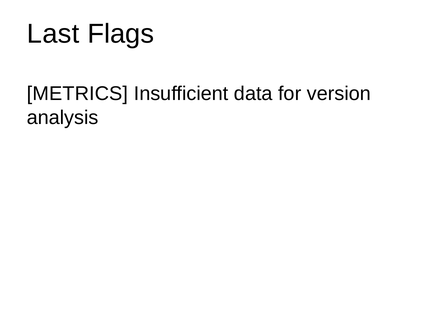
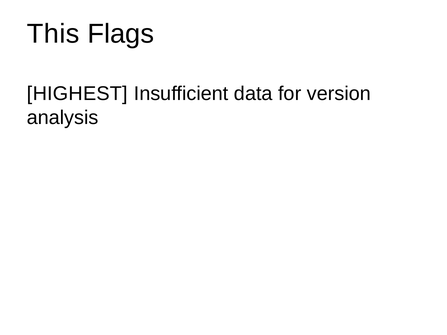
Last: Last -> This
METRICS: METRICS -> HIGHEST
